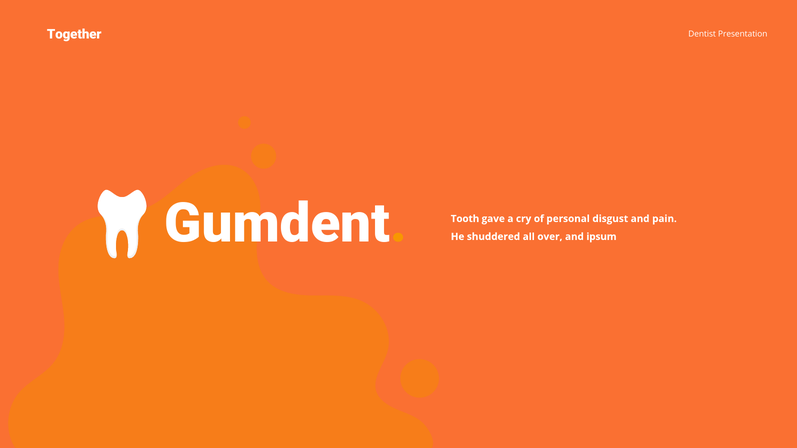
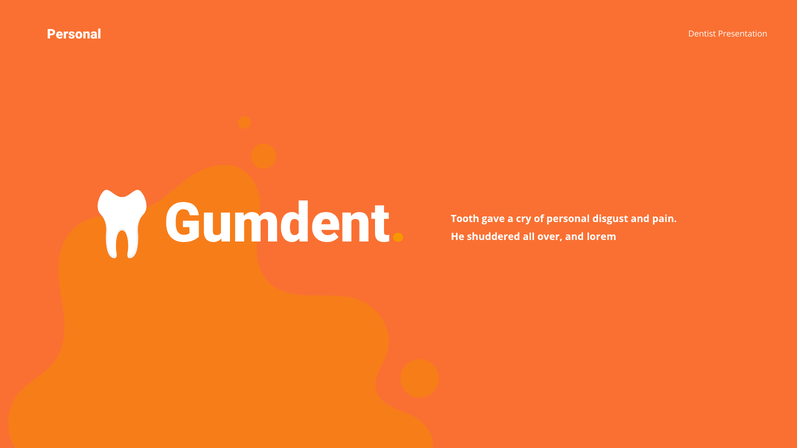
Together at (74, 34): Together -> Personal
ipsum: ipsum -> lorem
